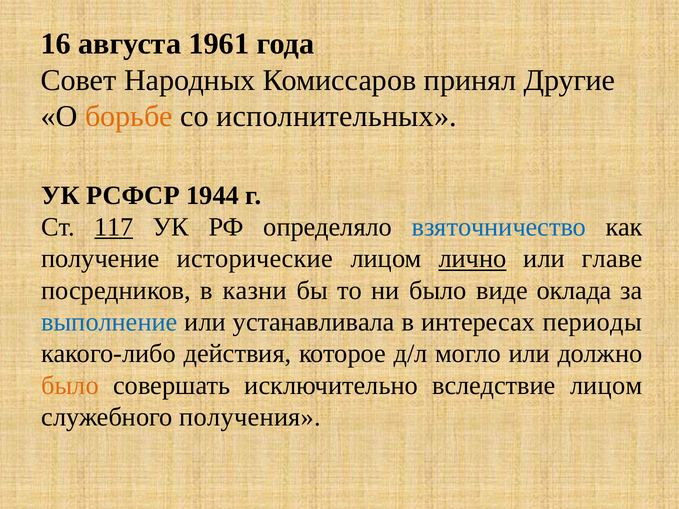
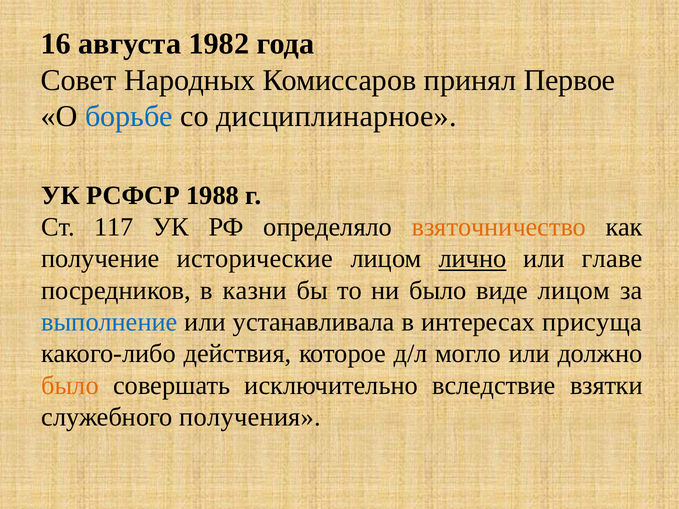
1961: 1961 -> 1982
Другие: Другие -> Первое
борьбе colour: orange -> blue
исполнительных: исполнительных -> дисциплинарное
1944: 1944 -> 1988
117 underline: present -> none
взяточничество colour: blue -> orange
виде оклада: оклада -> лицом
периоды: периоды -> присуща
вследствие лицом: лицом -> взятки
